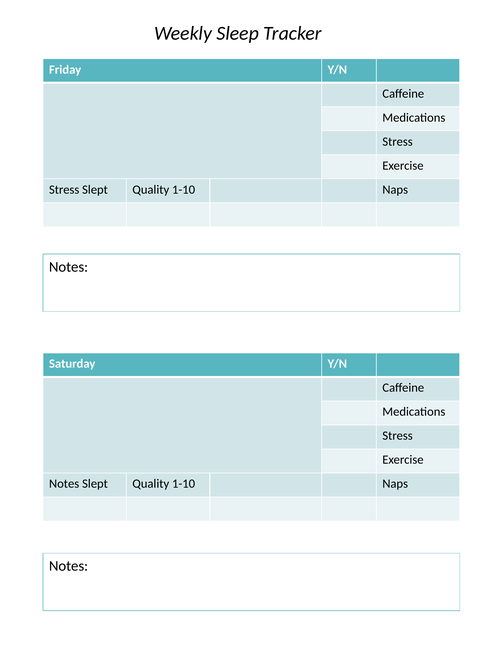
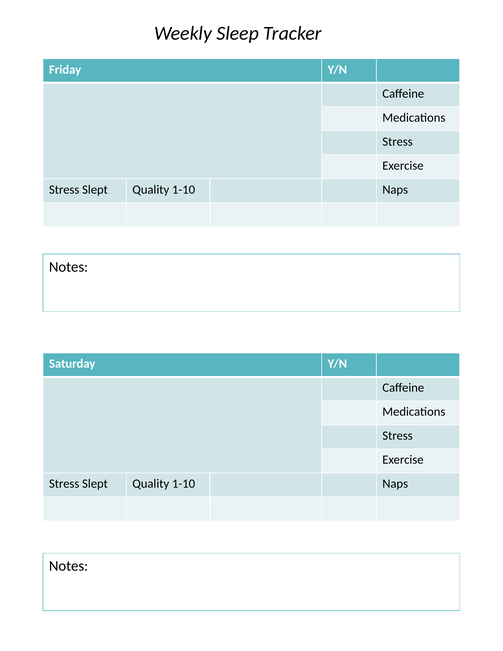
Notes at (64, 484): Notes -> Stress
